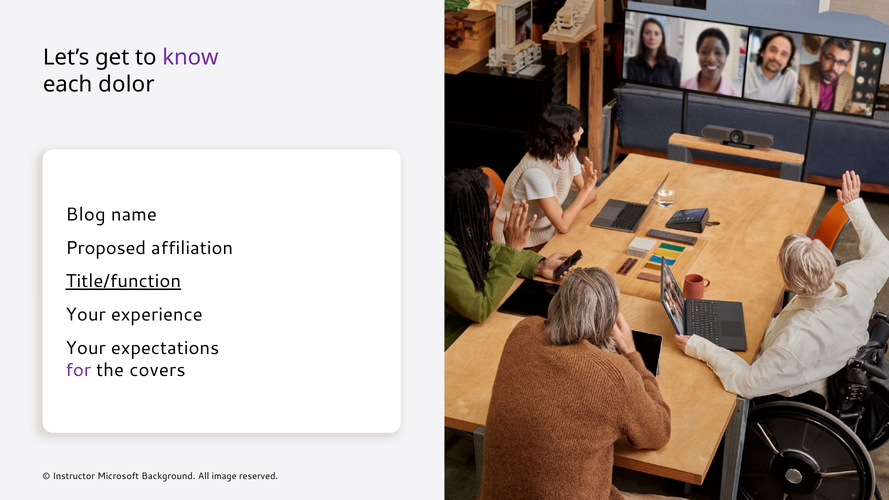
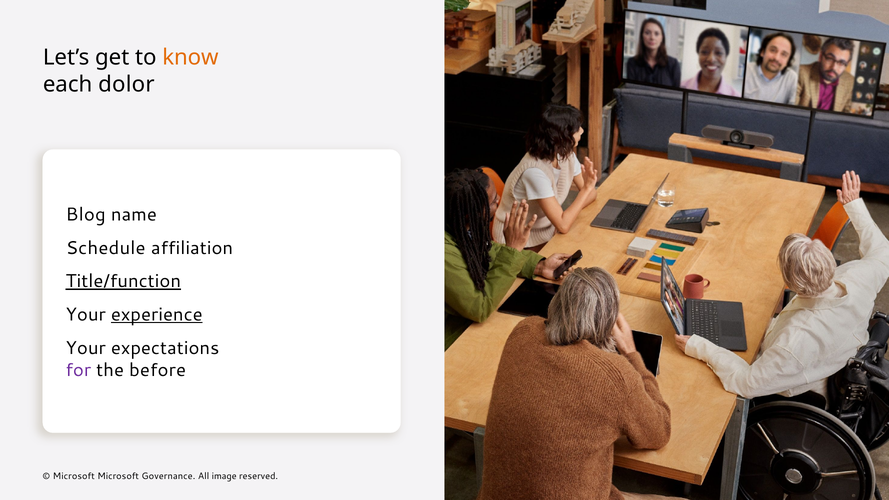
know colour: purple -> orange
Proposed: Proposed -> Schedule
experience underline: none -> present
covers: covers -> before
Instructor at (74, 476): Instructor -> Microsoft
Background: Background -> Governance
